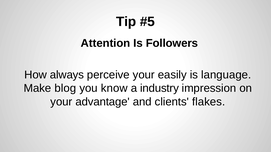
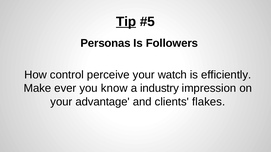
Tip underline: none -> present
Attention: Attention -> Personas
always: always -> control
easily: easily -> watch
language: language -> efficiently
blog: blog -> ever
